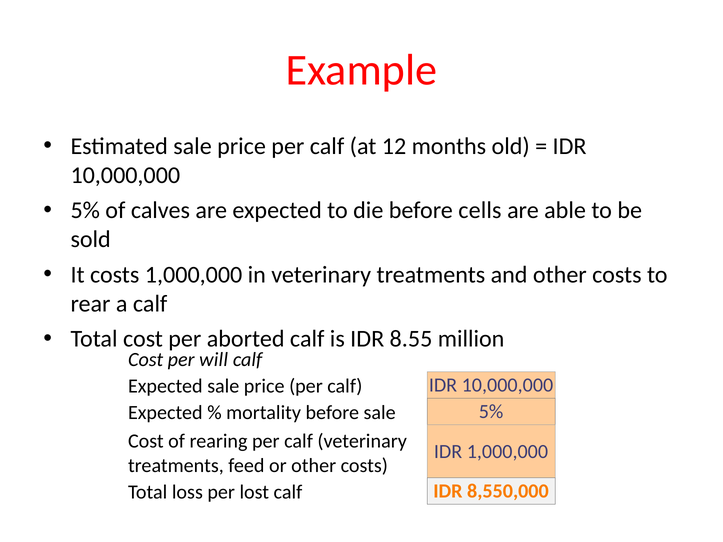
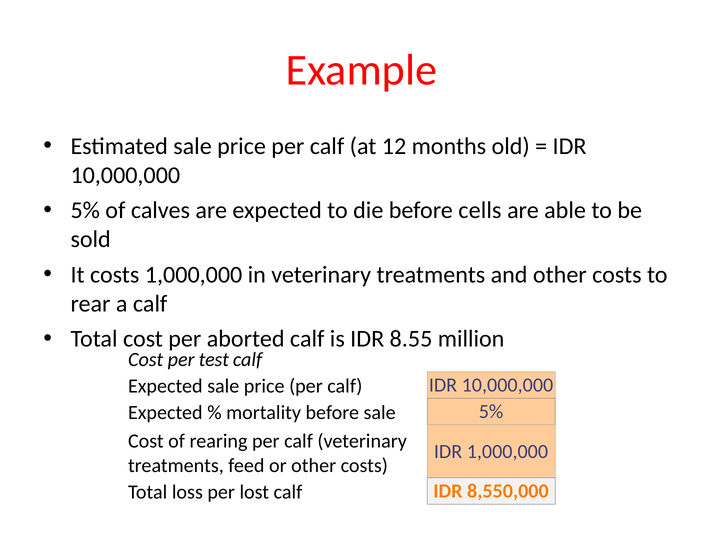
will: will -> test
